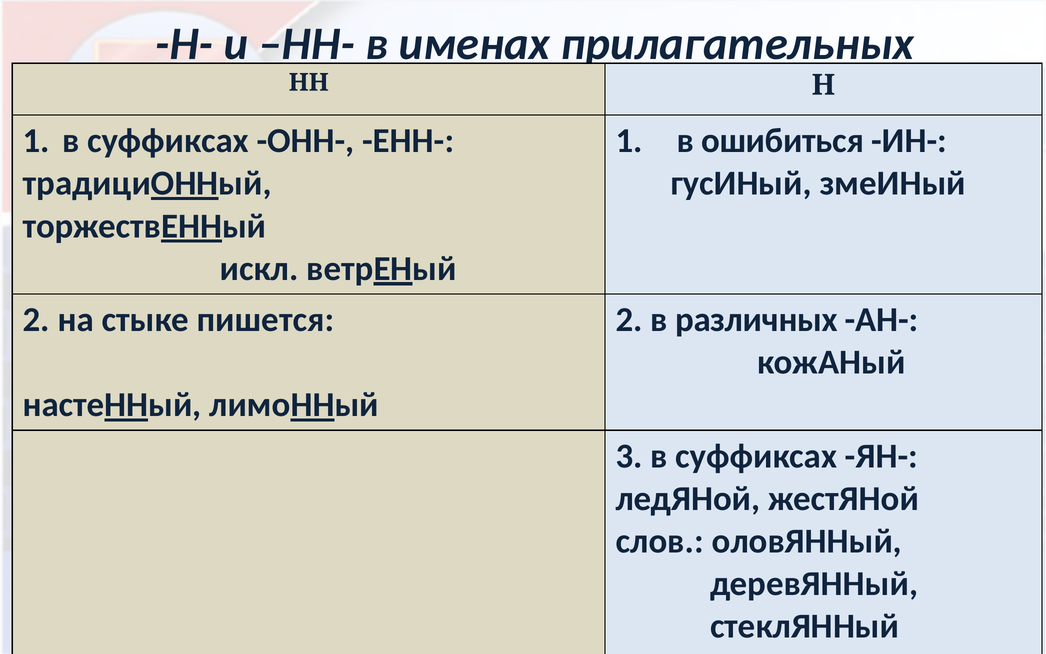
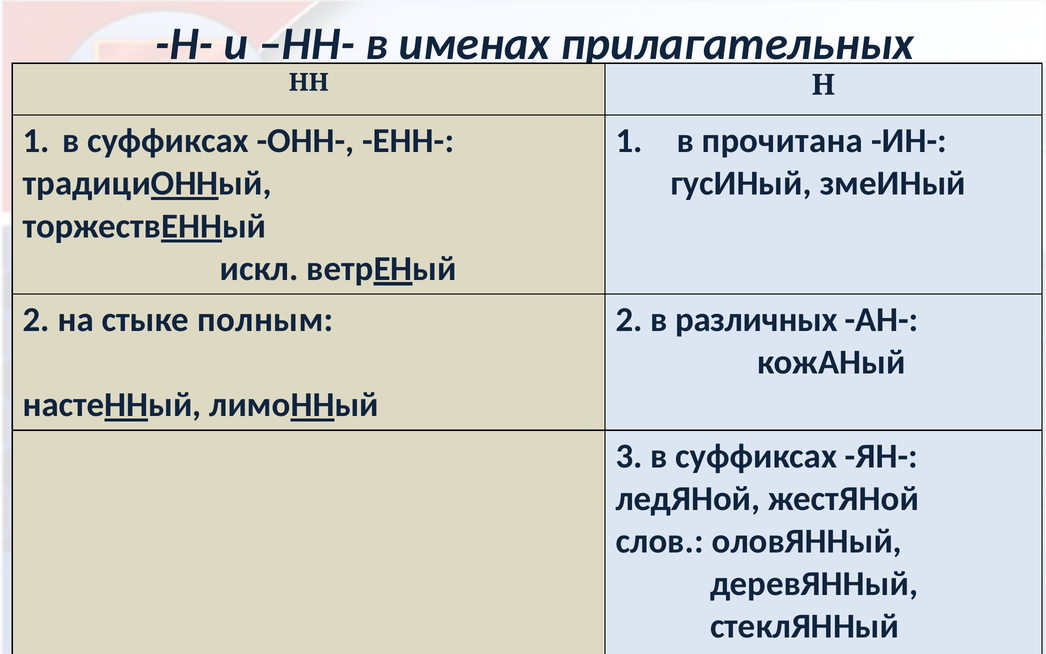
ошибиться: ошибиться -> прочитана
пишется: пишется -> полным
